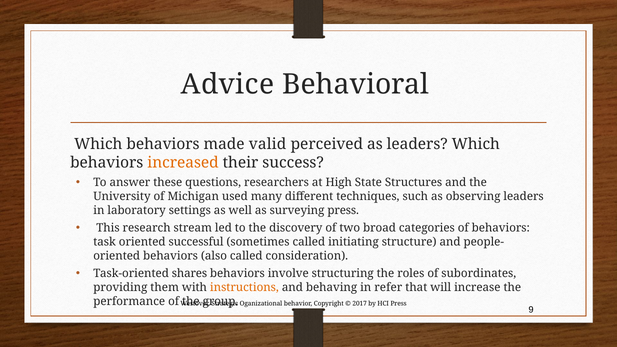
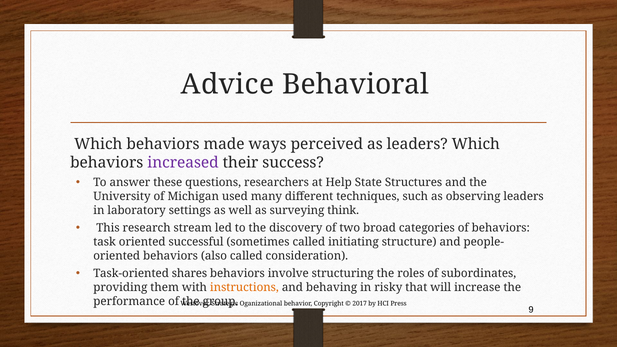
valid: valid -> ways
increased colour: orange -> purple
High: High -> Help
surveying press: press -> think
refer: refer -> risky
